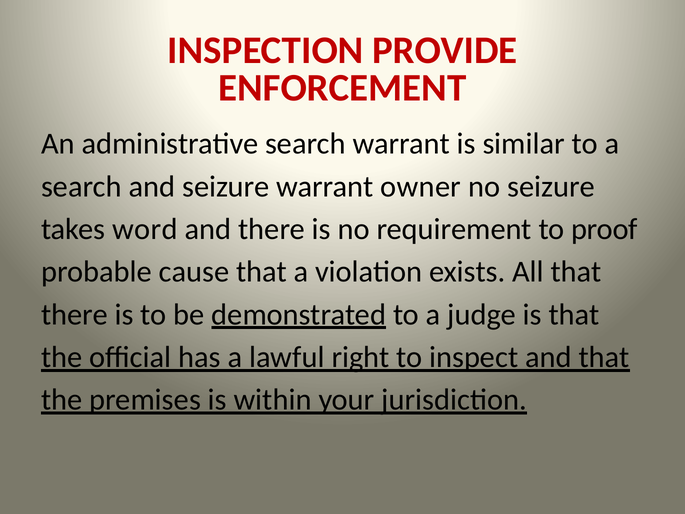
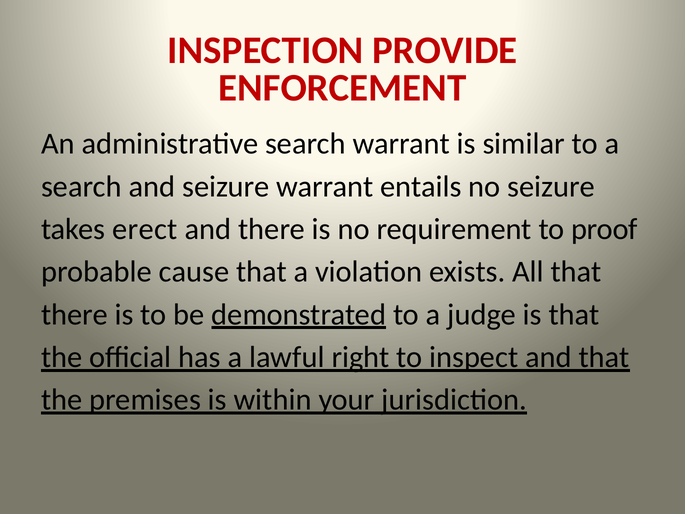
owner: owner -> entails
word: word -> erect
